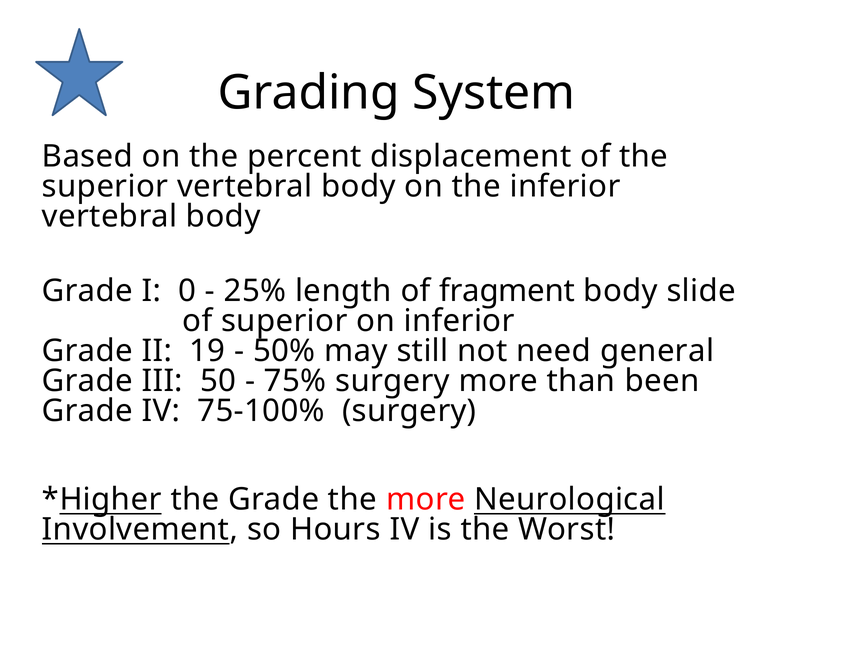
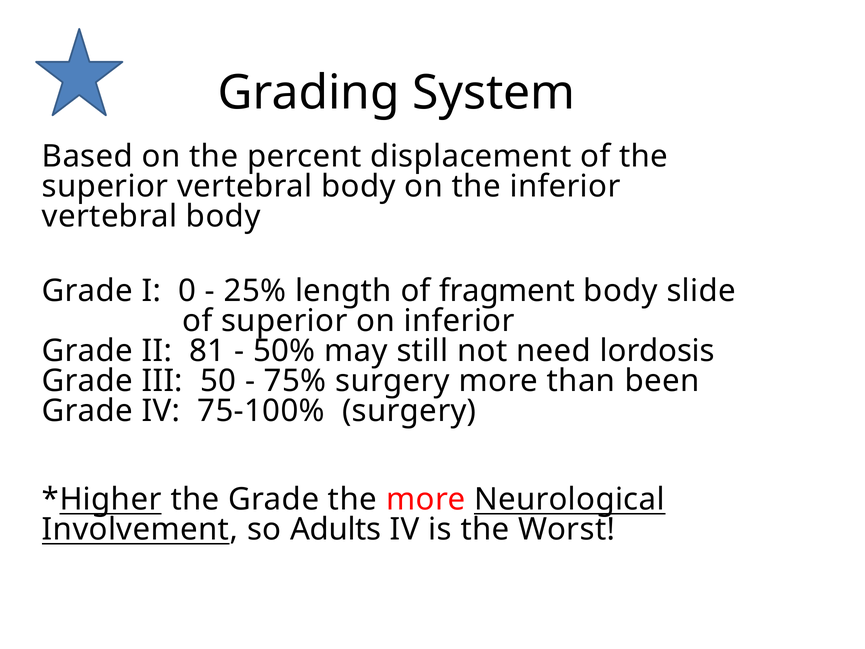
19: 19 -> 81
general: general -> lordosis
Hours: Hours -> Adults
